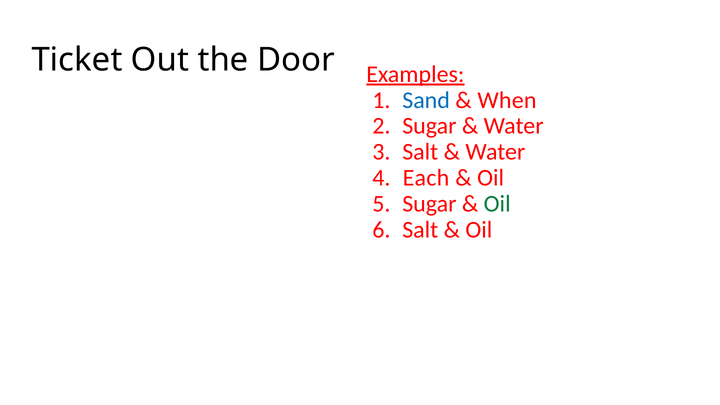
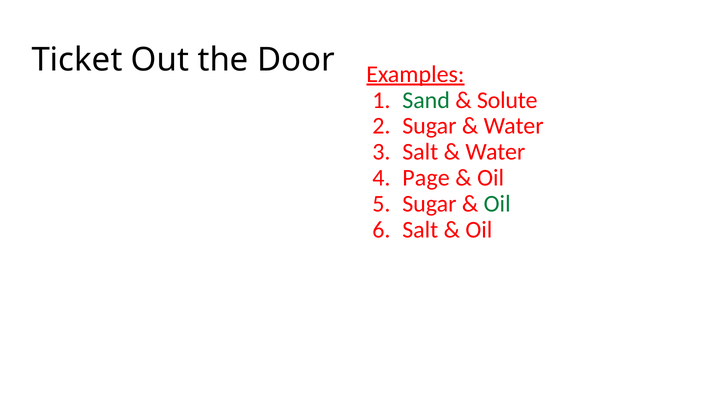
Sand colour: blue -> green
When at (507, 100): When -> Solute
Each: Each -> Page
